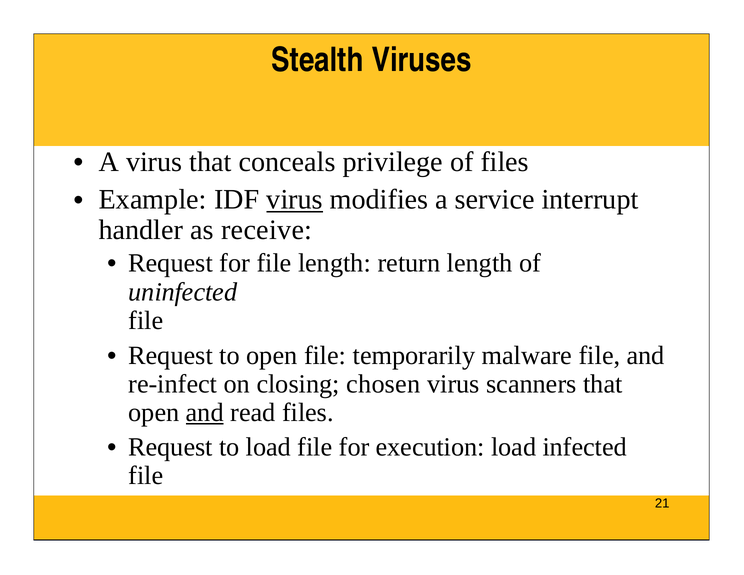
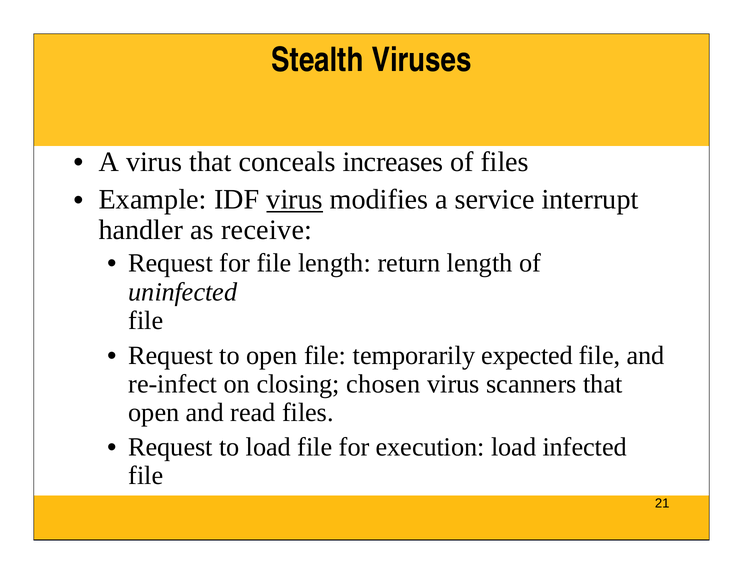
privilege: privilege -> increases
malware: malware -> expected
and at (205, 412) underline: present -> none
